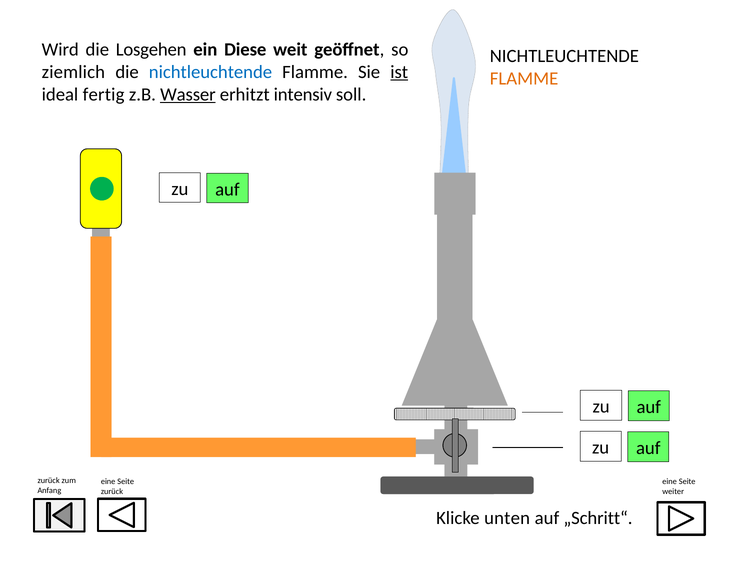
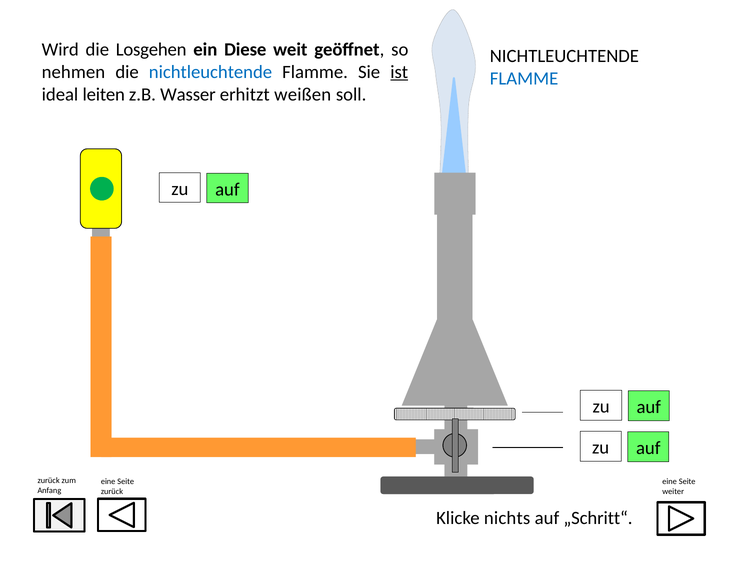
ziemlich: ziemlich -> nehmen
FLAMME at (524, 78) colour: orange -> blue
fertig: fertig -> leiten
Wasser underline: present -> none
intensiv: intensiv -> weißen
unten: unten -> nichts
